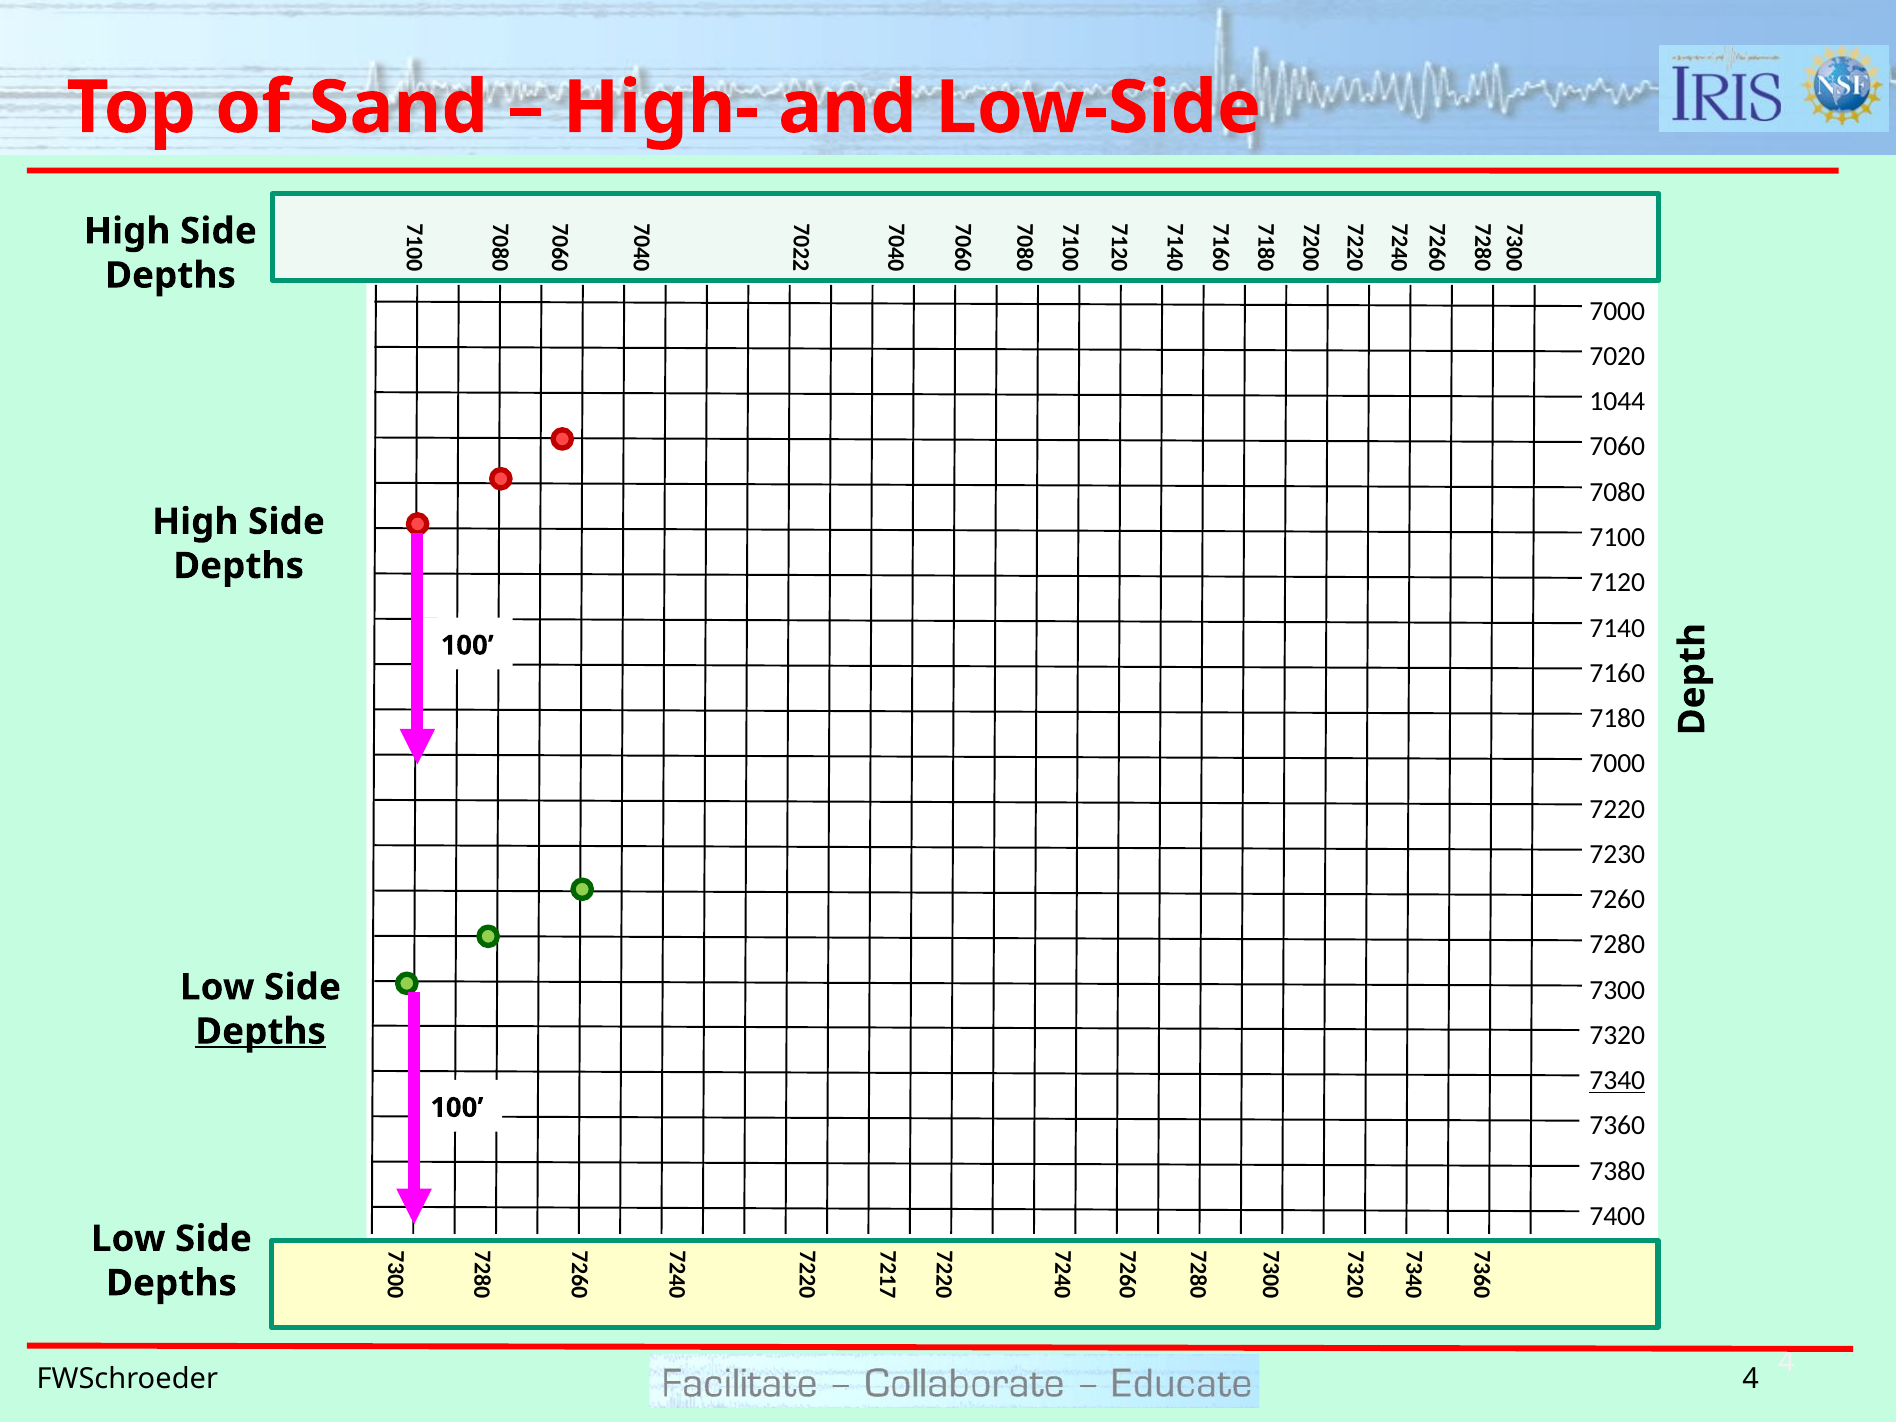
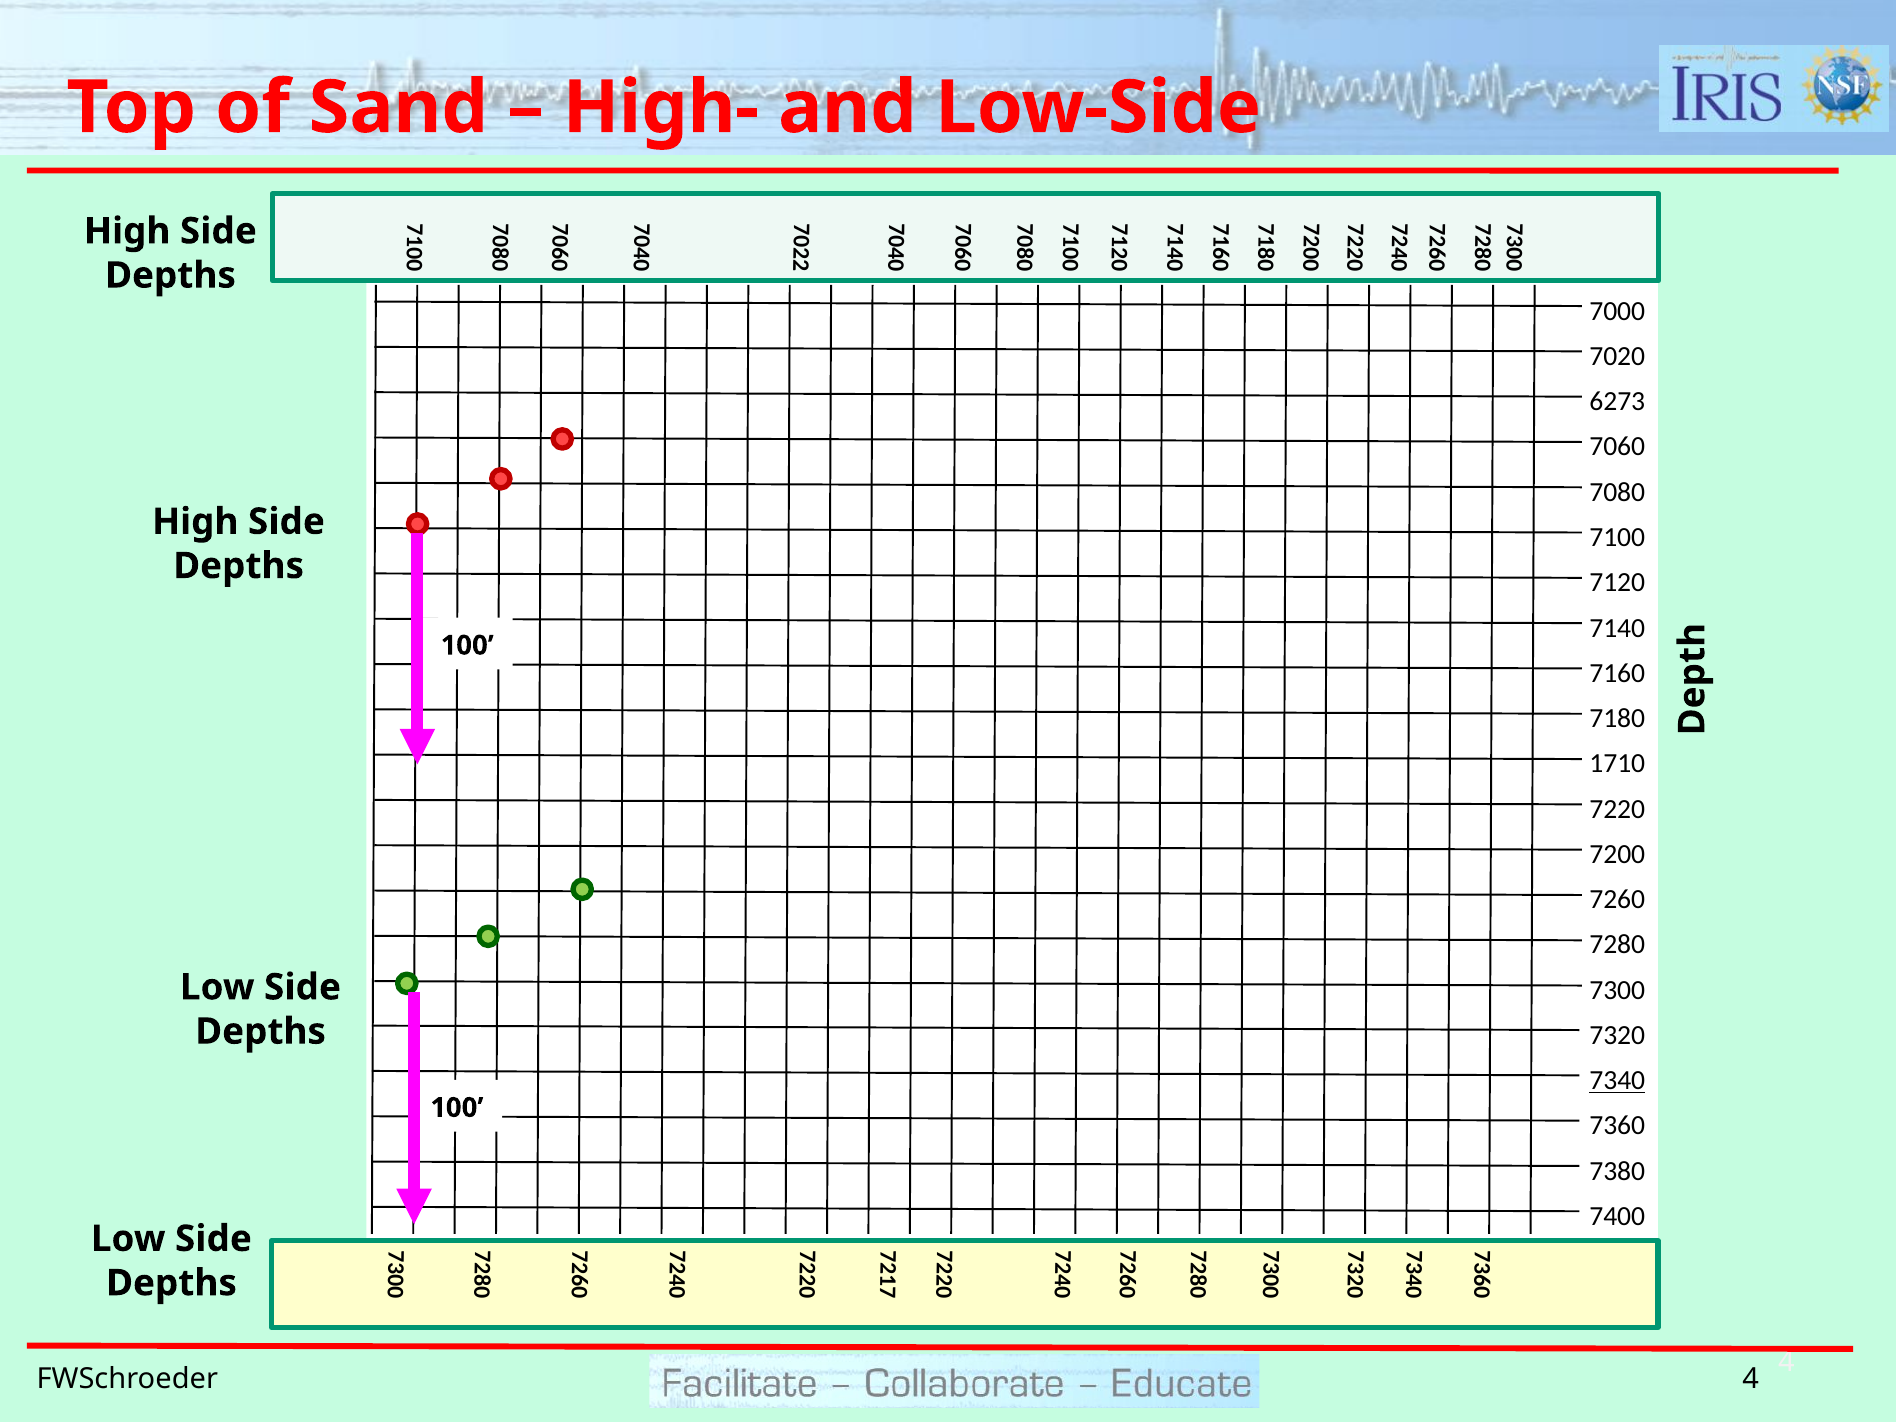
1044: 1044 -> 6273
7000 at (1617, 764): 7000 -> 1710
7230: 7230 -> 7200
Depths at (261, 1032) underline: present -> none
